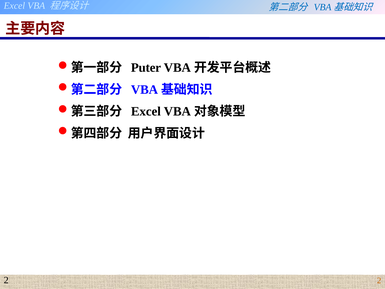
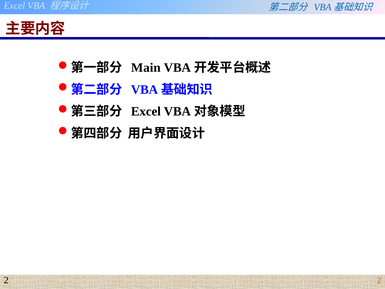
Puter: Puter -> Main
